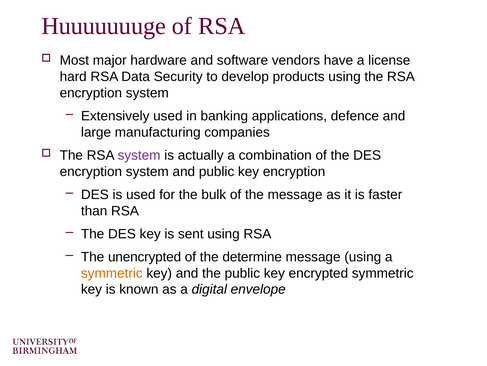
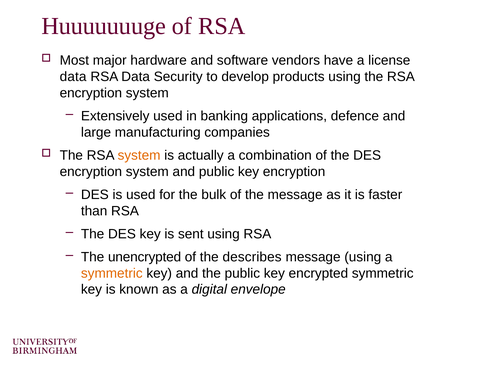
hard at (73, 76): hard -> data
system at (139, 155) colour: purple -> orange
determine: determine -> describes
